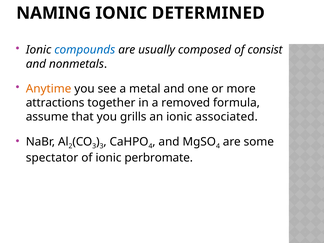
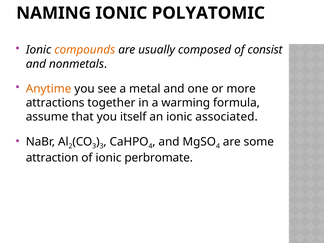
DETERMINED: DETERMINED -> POLYATOMIC
compounds colour: blue -> orange
removed: removed -> warming
grills: grills -> itself
spectator: spectator -> attraction
